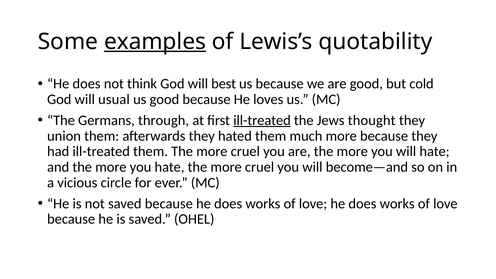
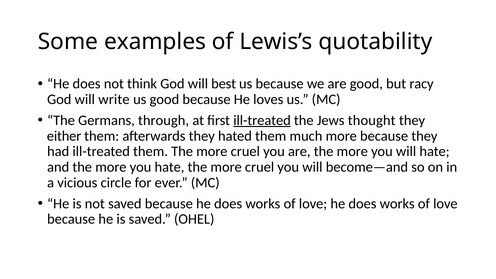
examples underline: present -> none
cold: cold -> racy
usual: usual -> write
union: union -> either
